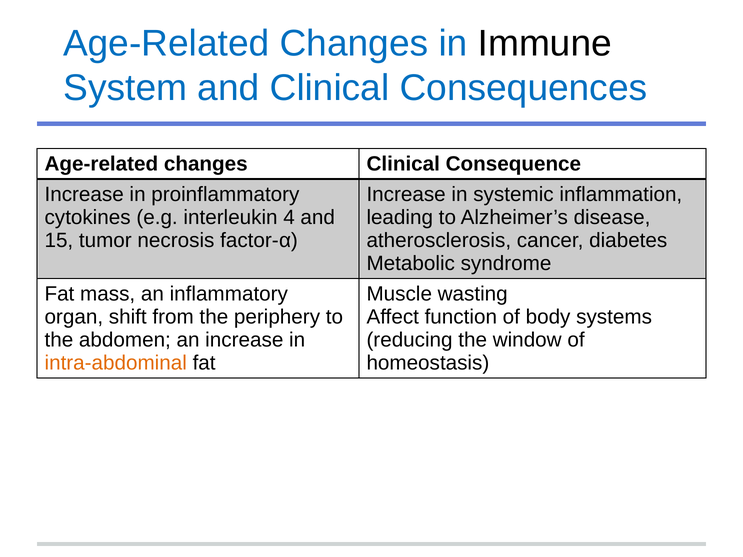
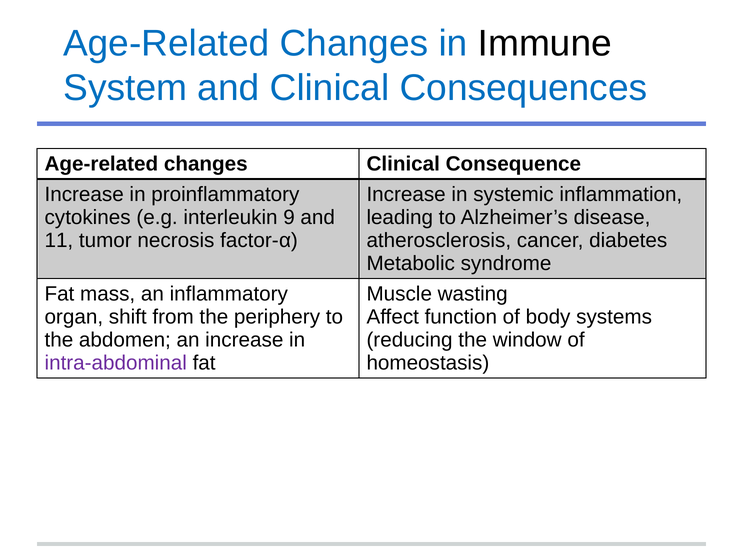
4: 4 -> 9
15: 15 -> 11
intra-abdominal colour: orange -> purple
